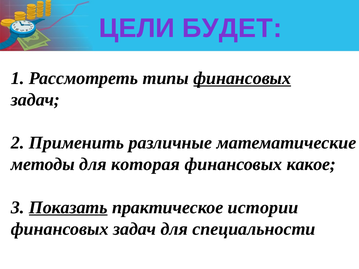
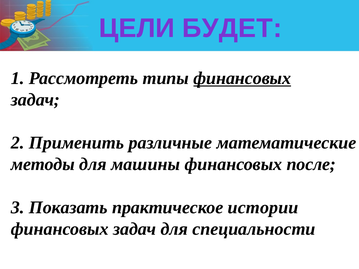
которая: которая -> машины
какое: какое -> после
Показать underline: present -> none
